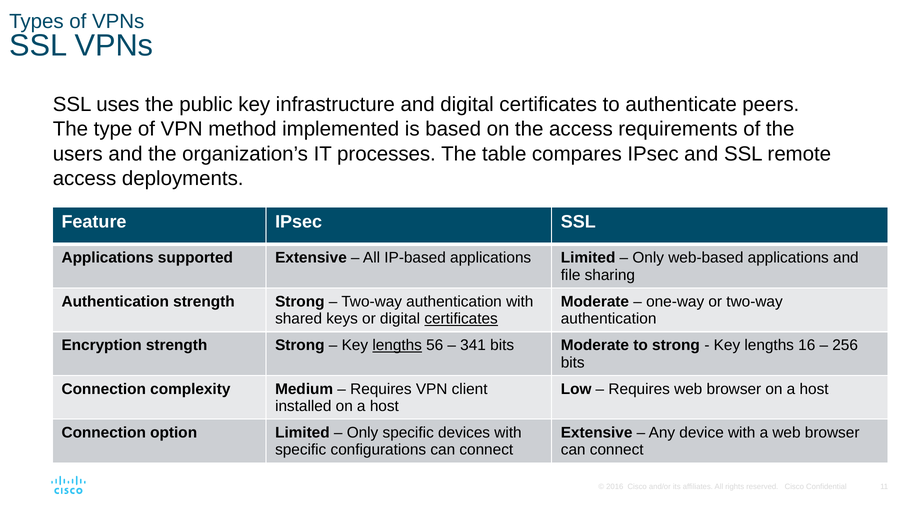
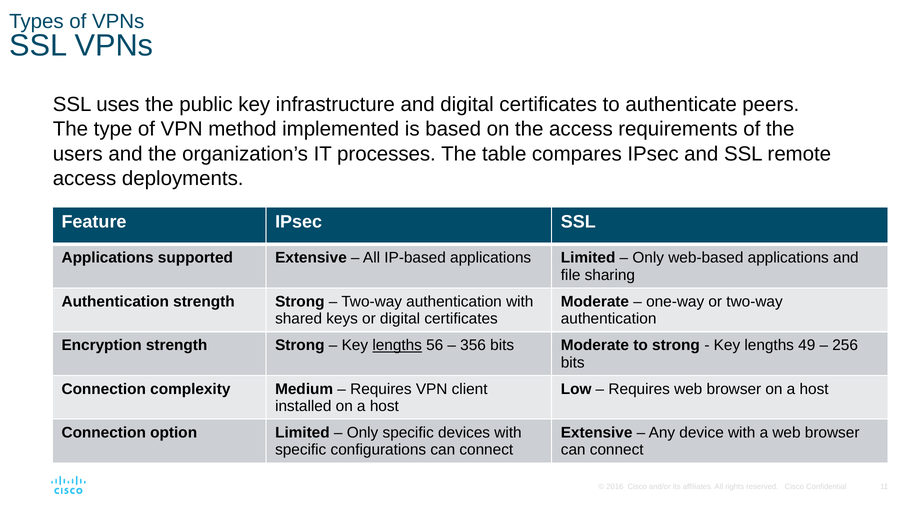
certificates at (461, 319) underline: present -> none
341: 341 -> 356
16: 16 -> 49
